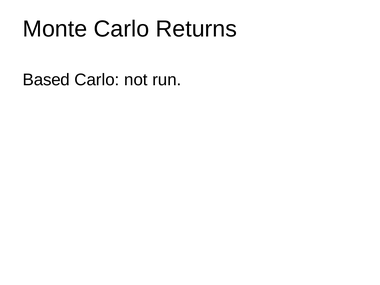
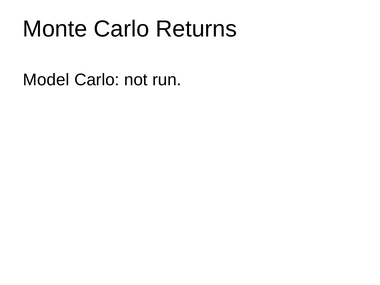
Based: Based -> Model
